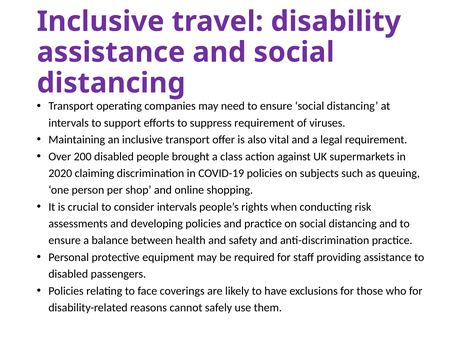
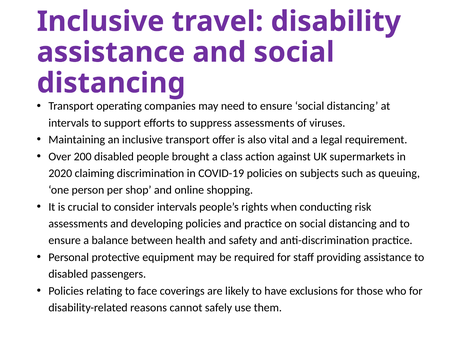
suppress requirement: requirement -> assessments
